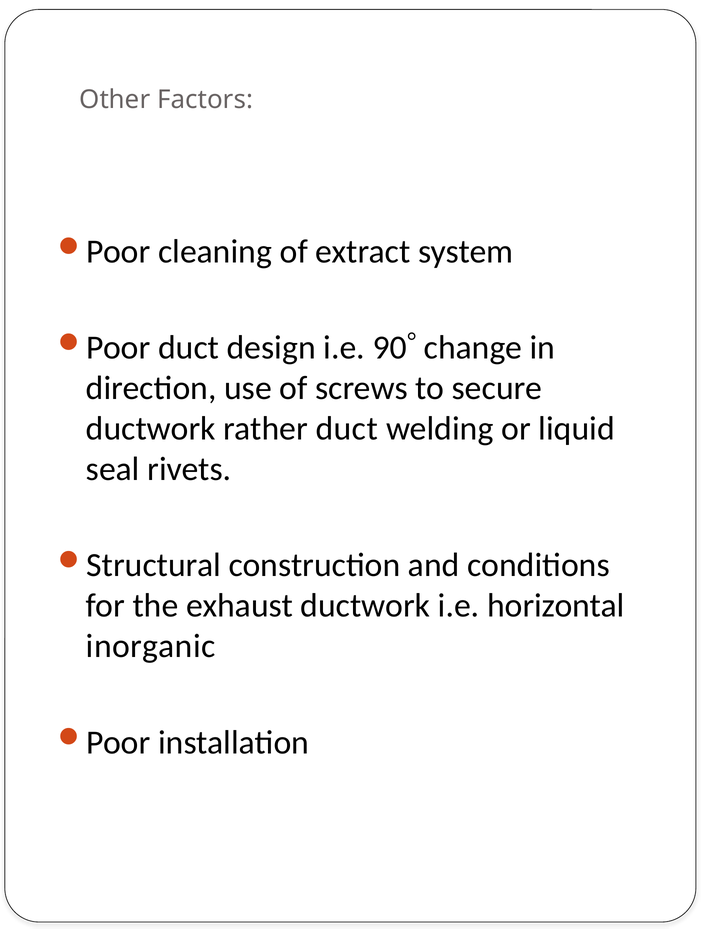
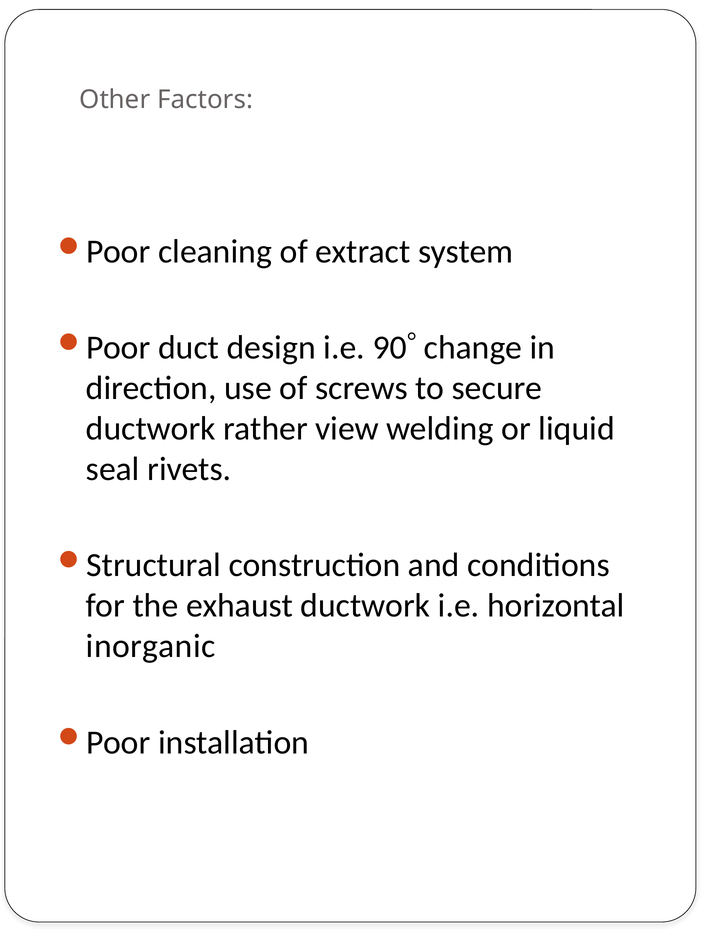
rather duct: duct -> view
